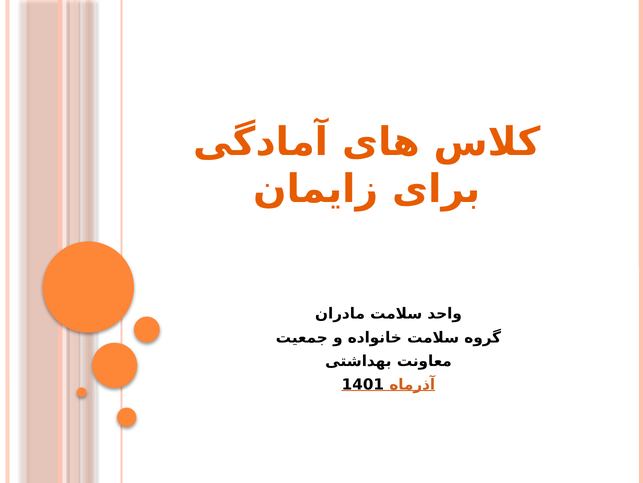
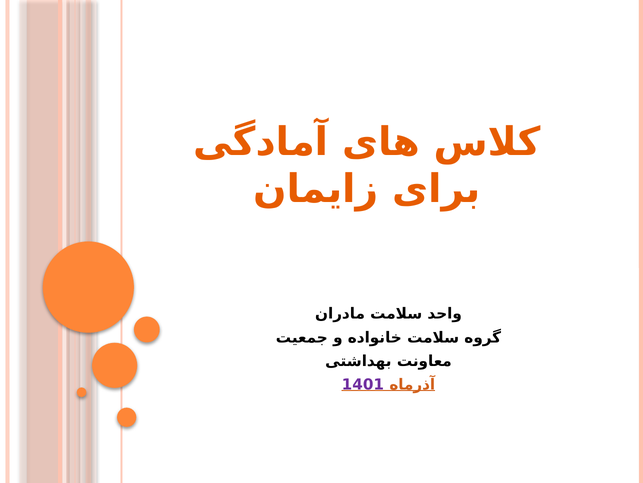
1401 colour: black -> purple
